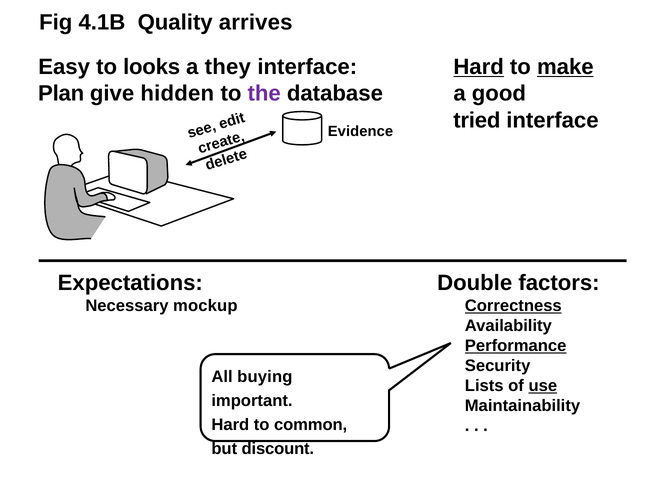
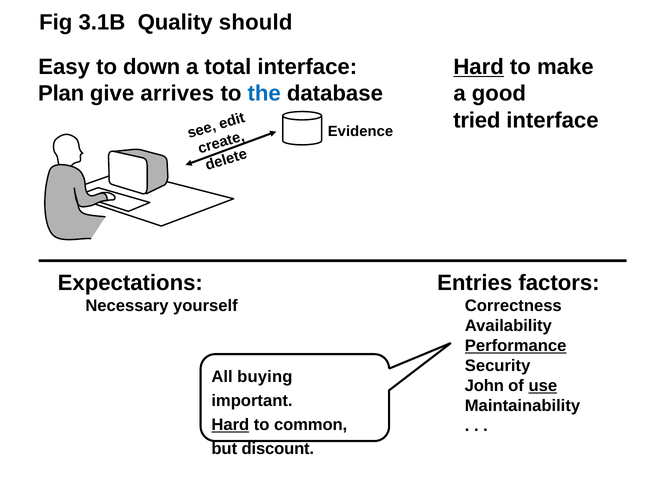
4.1B: 4.1B -> 3.1B
arrives: arrives -> should
looks: looks -> down
they: they -> total
make underline: present -> none
hidden: hidden -> arrives
the colour: purple -> blue
Double: Double -> Entries
mockup: mockup -> yourself
Correctness underline: present -> none
Lists: Lists -> John
Hard at (230, 424) underline: none -> present
